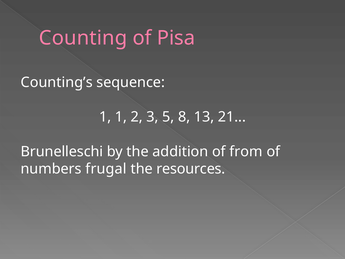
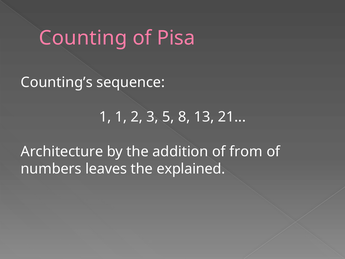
Brunelleschi: Brunelleschi -> Architecture
frugal: frugal -> leaves
resources: resources -> explained
